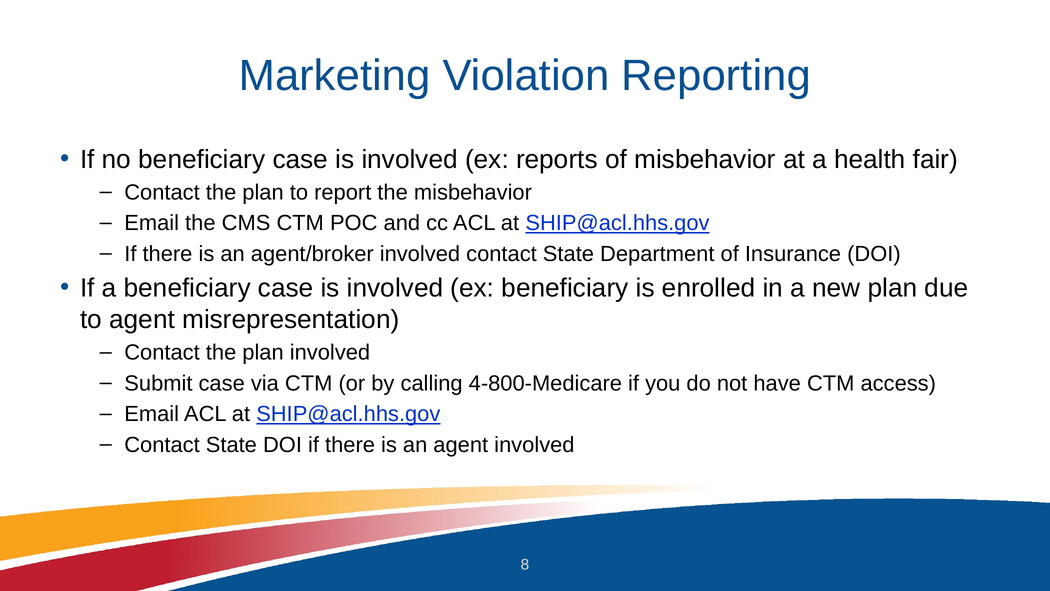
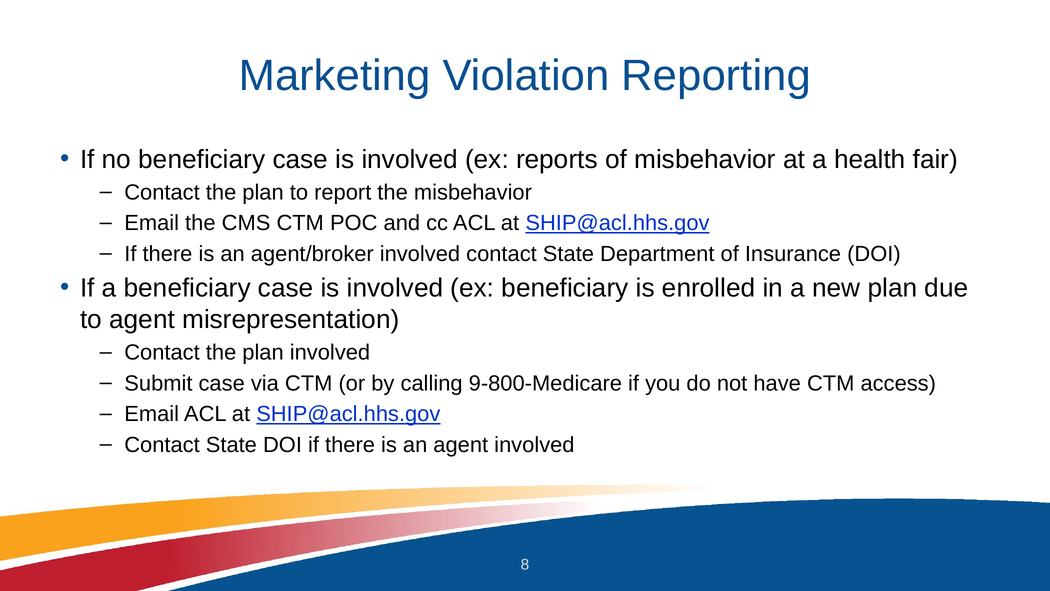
4-800-Medicare: 4-800-Medicare -> 9-800-Medicare
